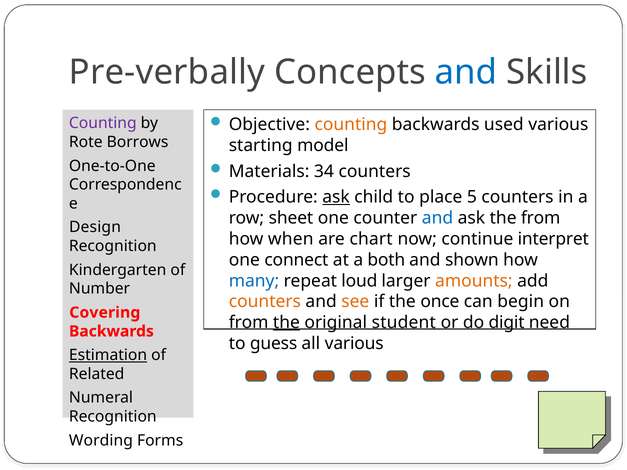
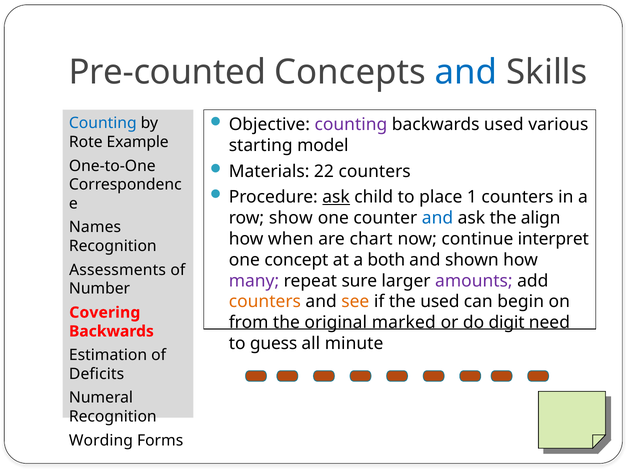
Pre-verbally: Pre-verbally -> Pre-counted
counting at (351, 125) colour: orange -> purple
Counting at (103, 123) colour: purple -> blue
Borrows: Borrows -> Example
34: 34 -> 22
5: 5 -> 1
sheet: sheet -> show
the from: from -> align
Design: Design -> Names
connect: connect -> concept
Kindergarten: Kindergarten -> Assessments
many colour: blue -> purple
loud: loud -> sure
amounts colour: orange -> purple
the once: once -> used
the at (286, 323) underline: present -> none
student: student -> marked
all various: various -> minute
Estimation underline: present -> none
Related: Related -> Deficits
